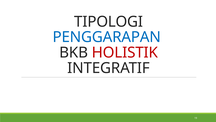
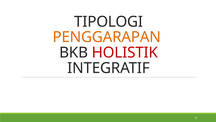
PENGGARAPAN colour: blue -> orange
